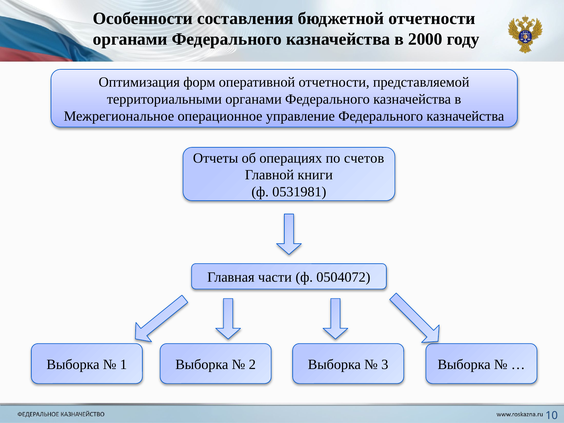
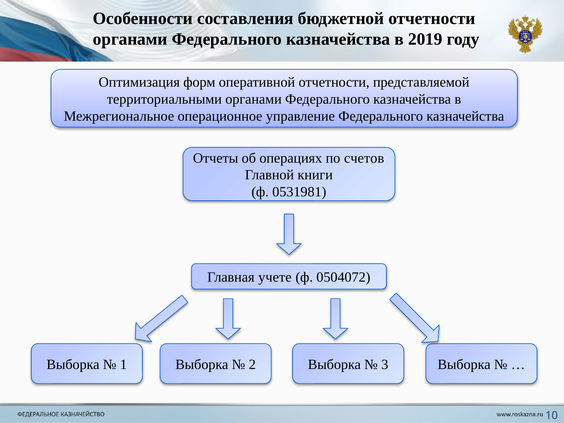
2000: 2000 -> 2019
части: части -> учете
